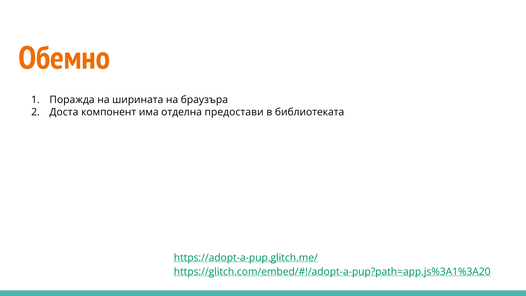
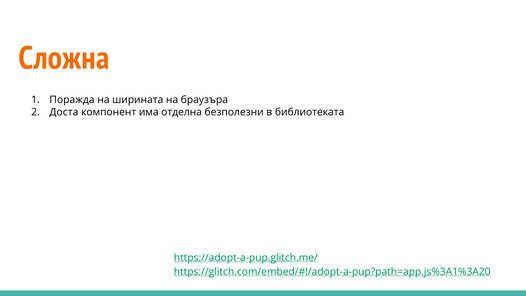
Обемно: Обемно -> Сложна
предостави: предостави -> безполезни
